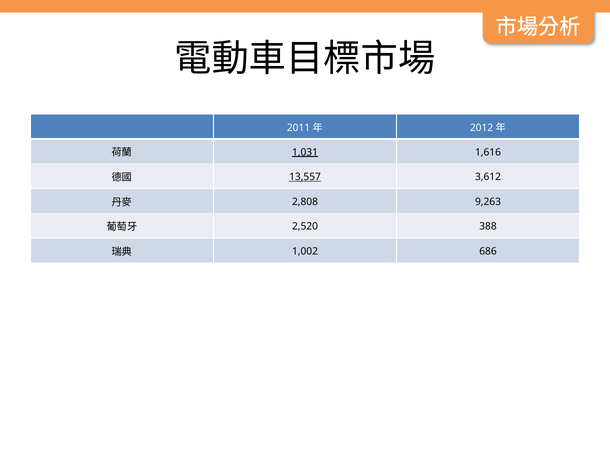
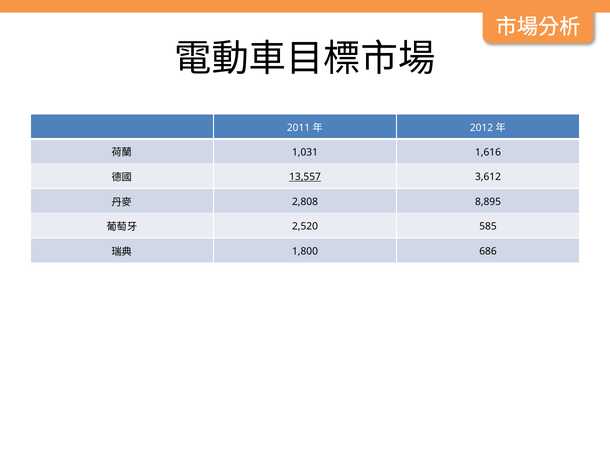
1,031 underline: present -> none
9,263: 9,263 -> 8,895
388: 388 -> 585
1,002: 1,002 -> 1,800
